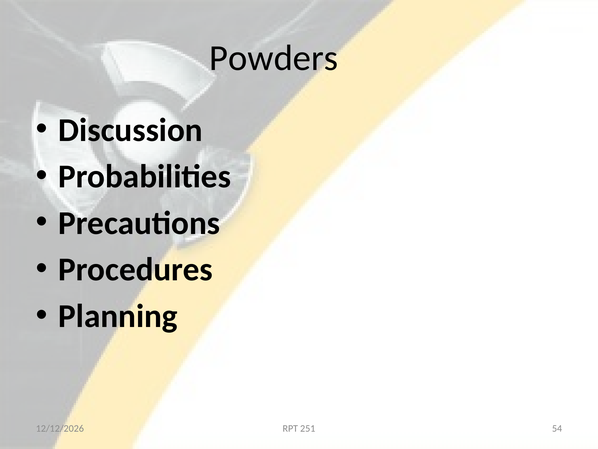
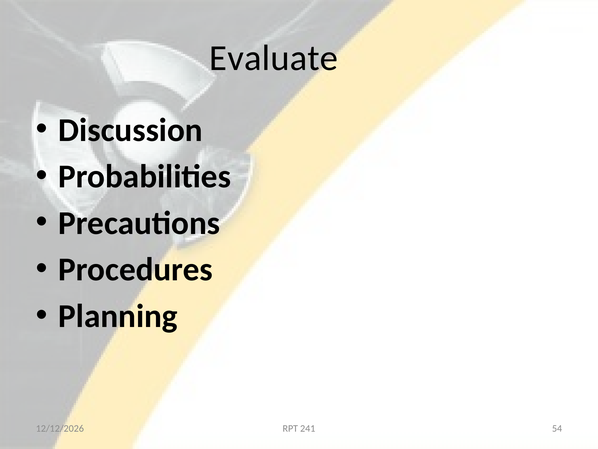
Powders: Powders -> Evaluate
251: 251 -> 241
